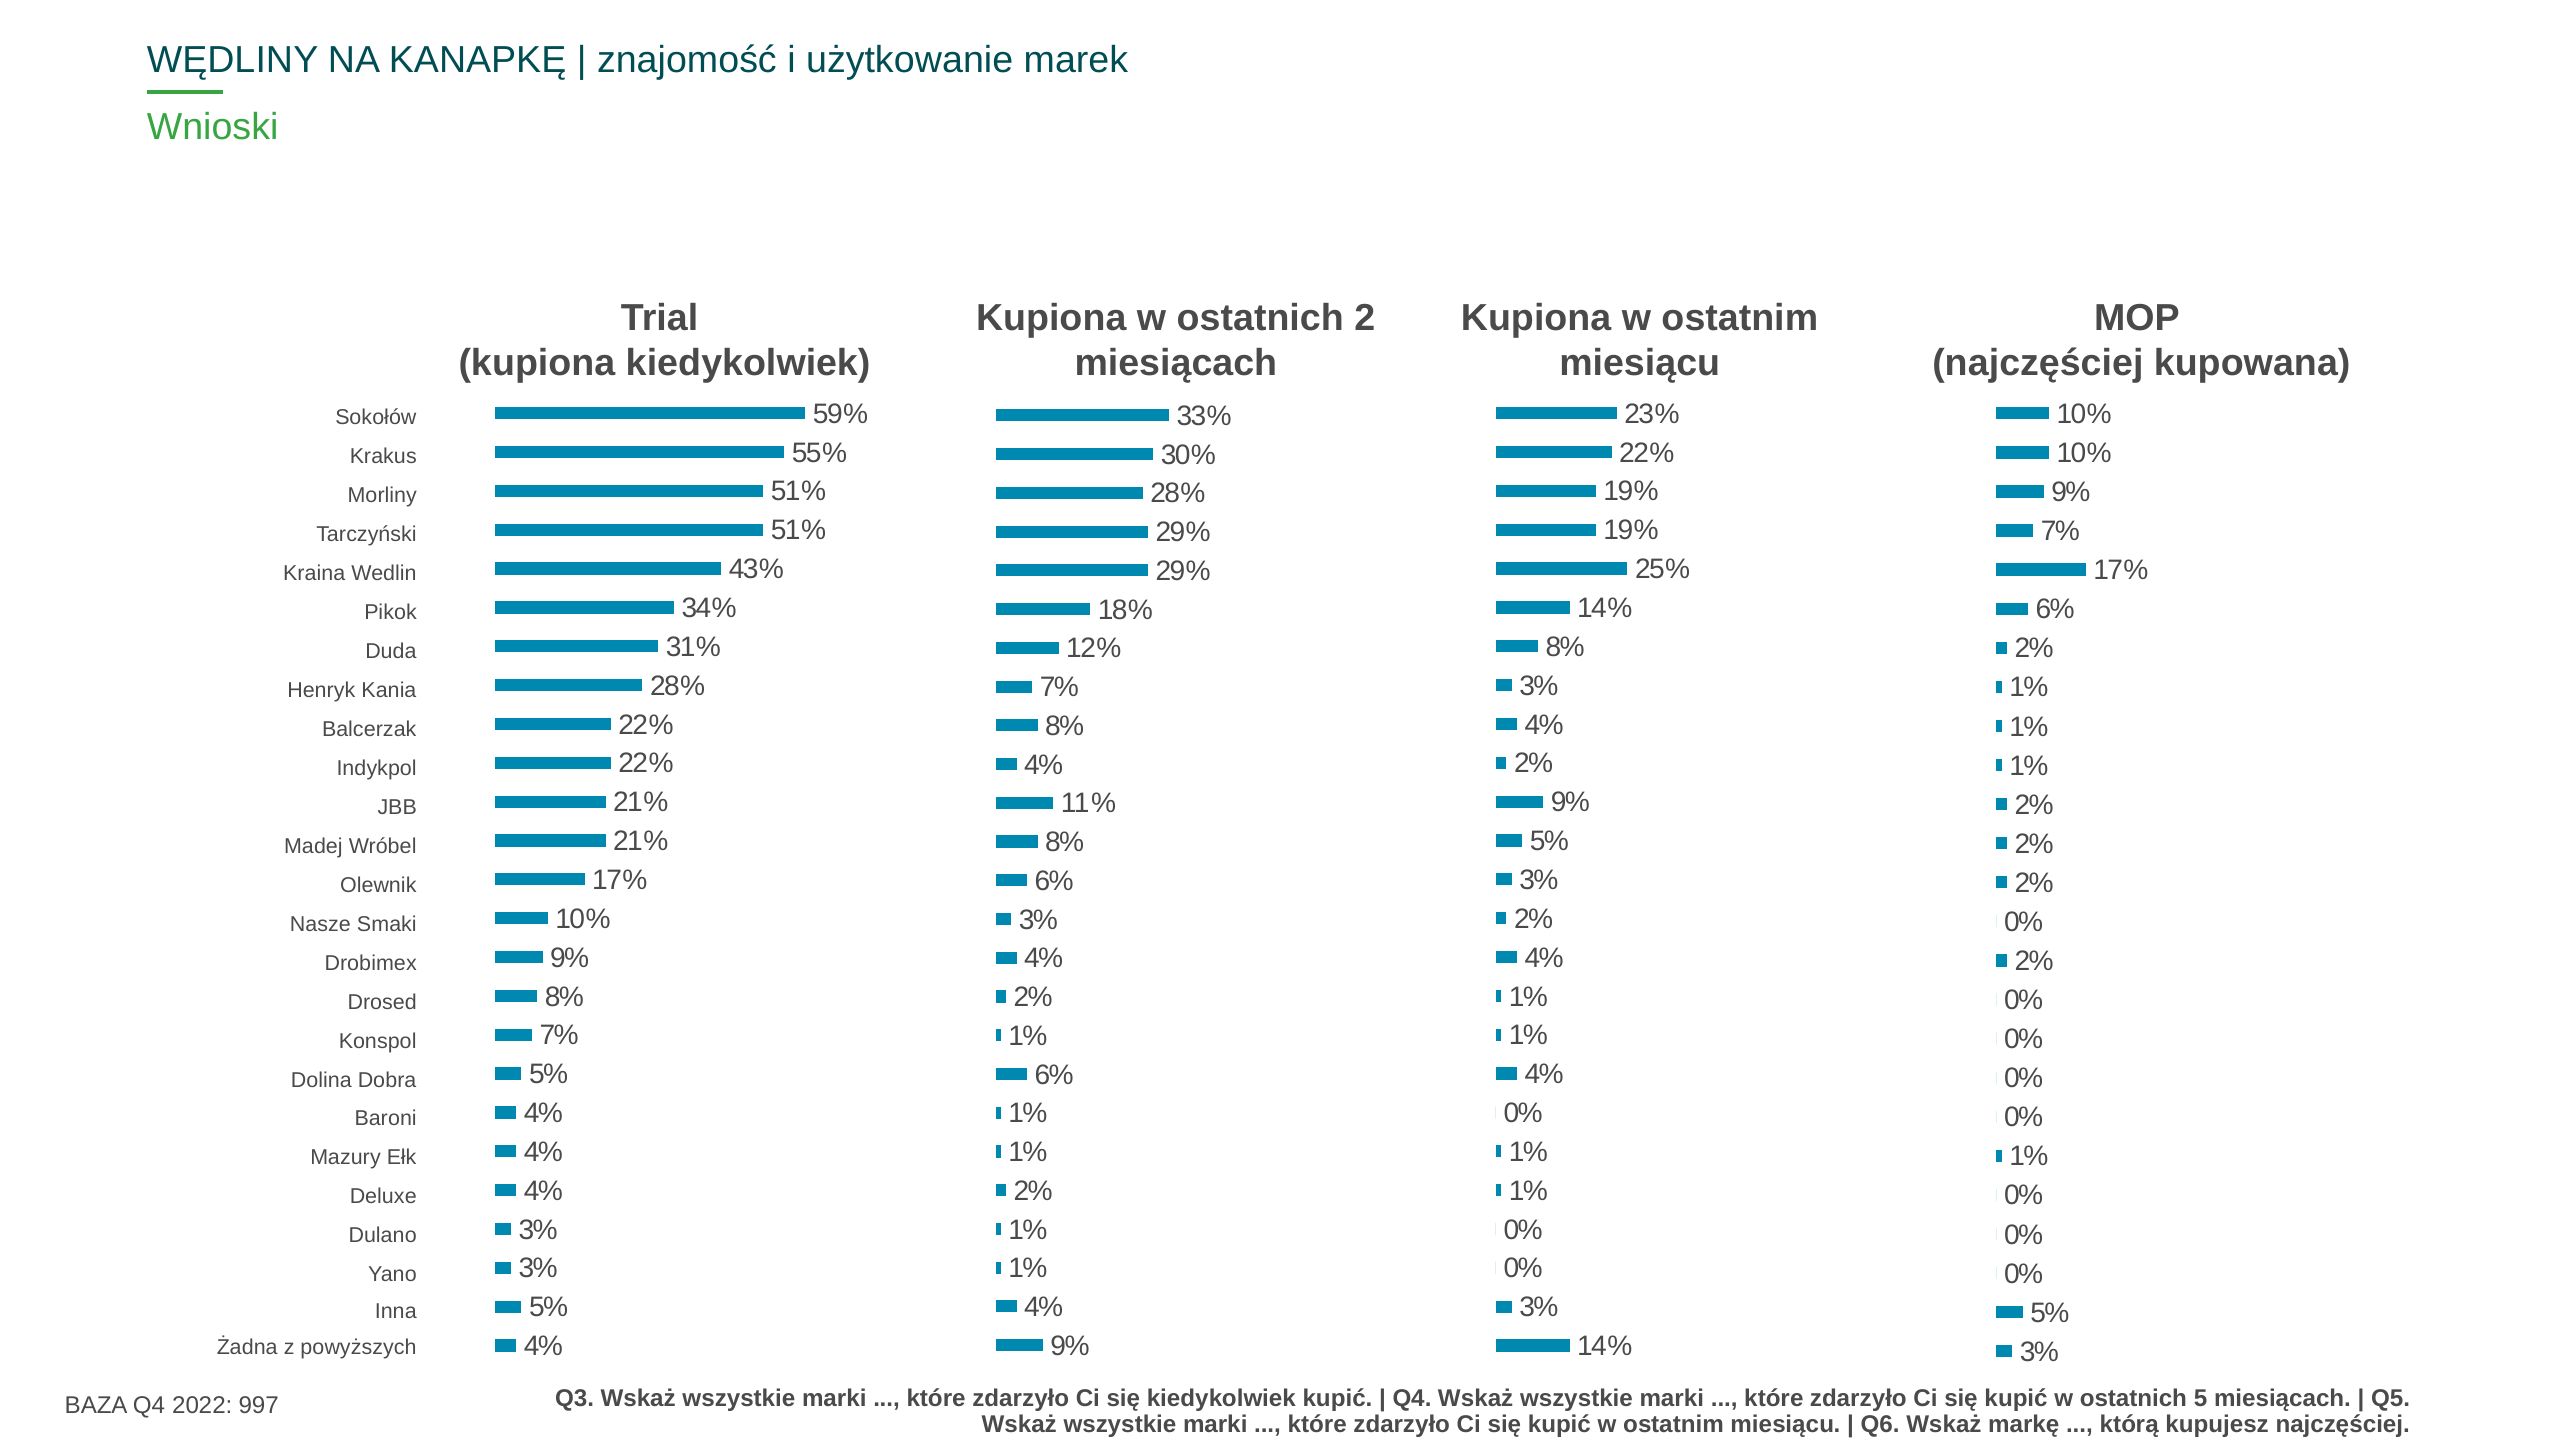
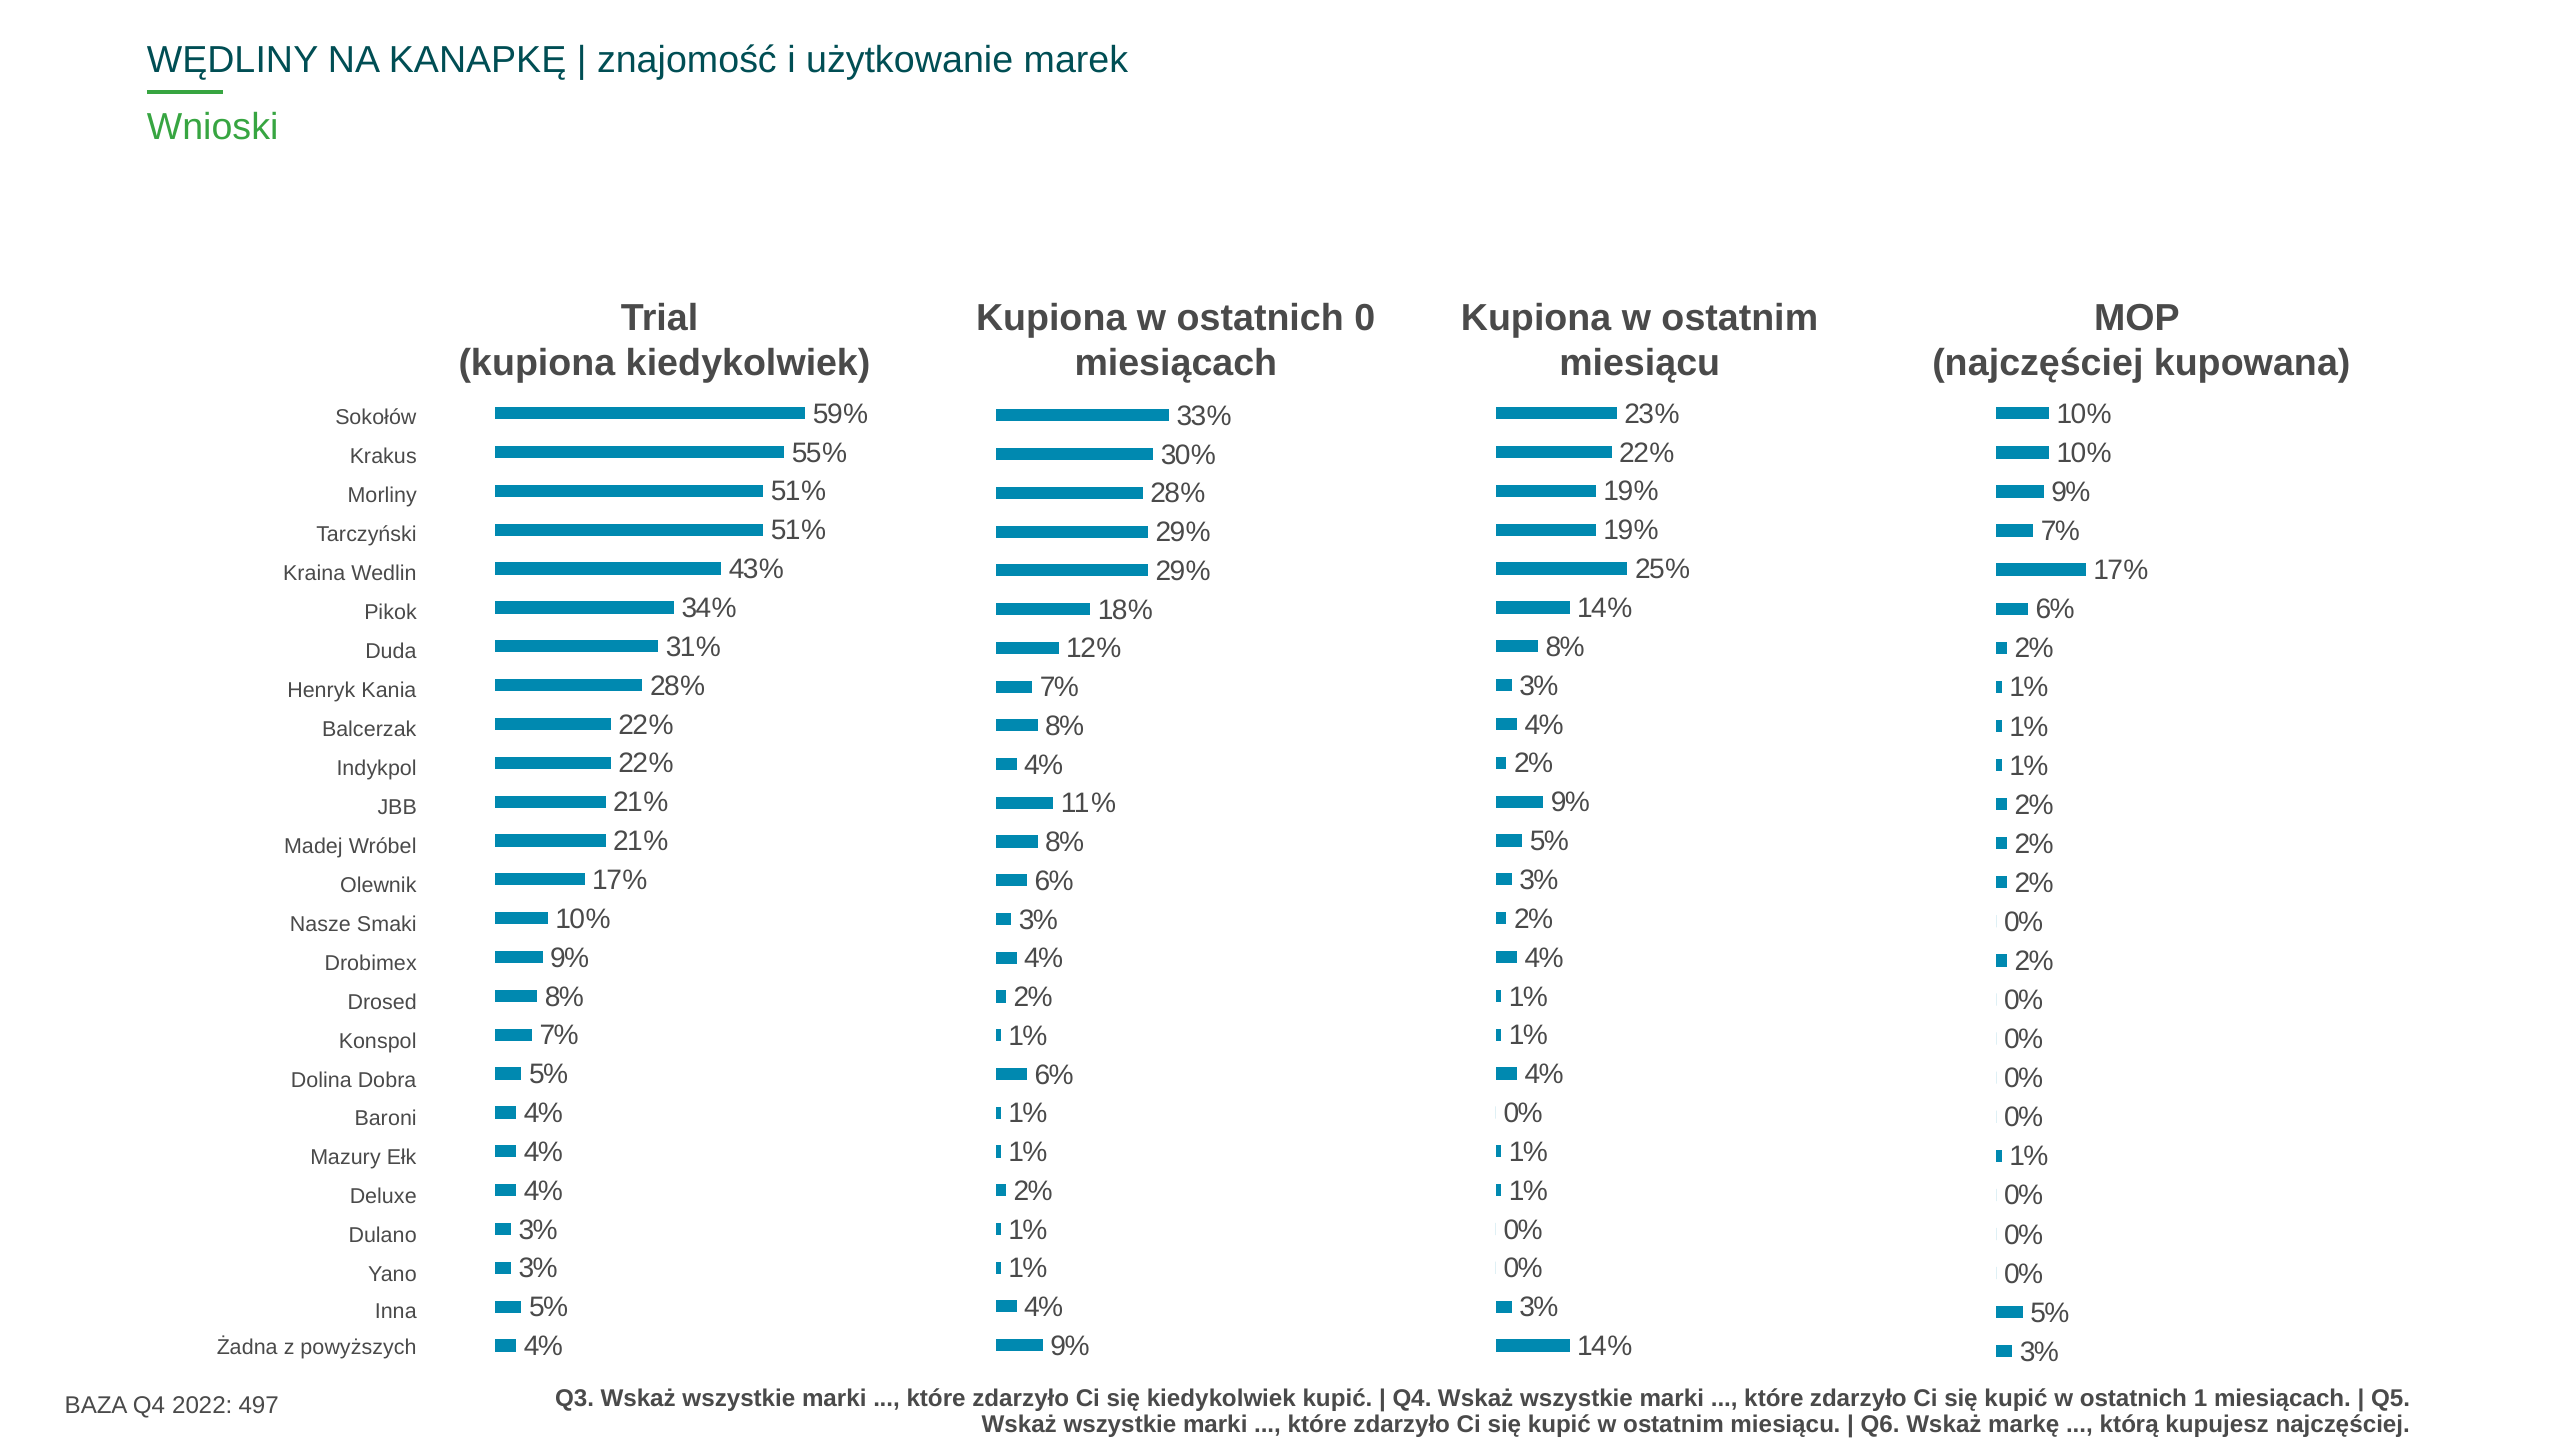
2: 2 -> 0
5: 5 -> 1
997: 997 -> 497
